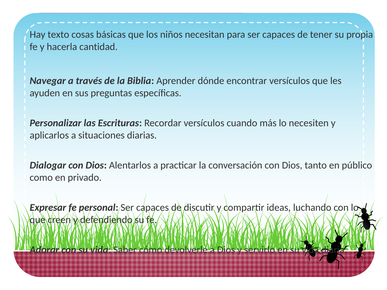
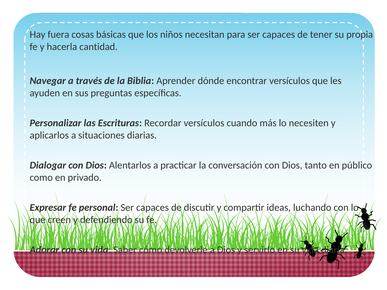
texto: texto -> fuera
